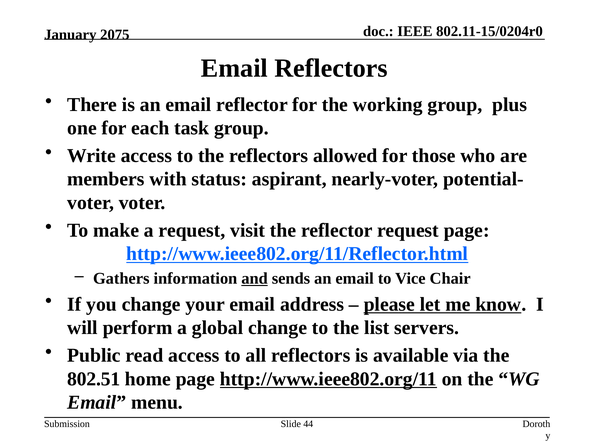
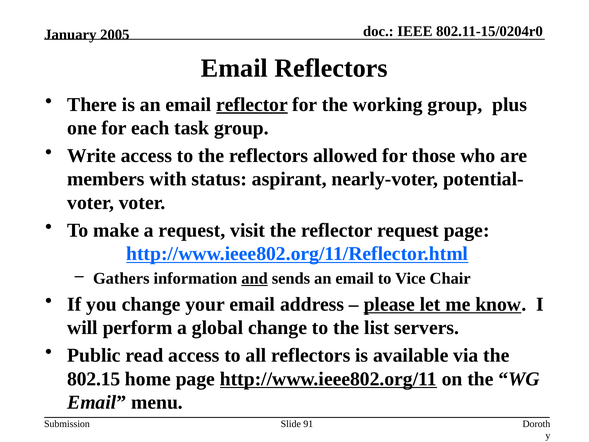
2075: 2075 -> 2005
reflector at (252, 104) underline: none -> present
802.51: 802.51 -> 802.15
44: 44 -> 91
